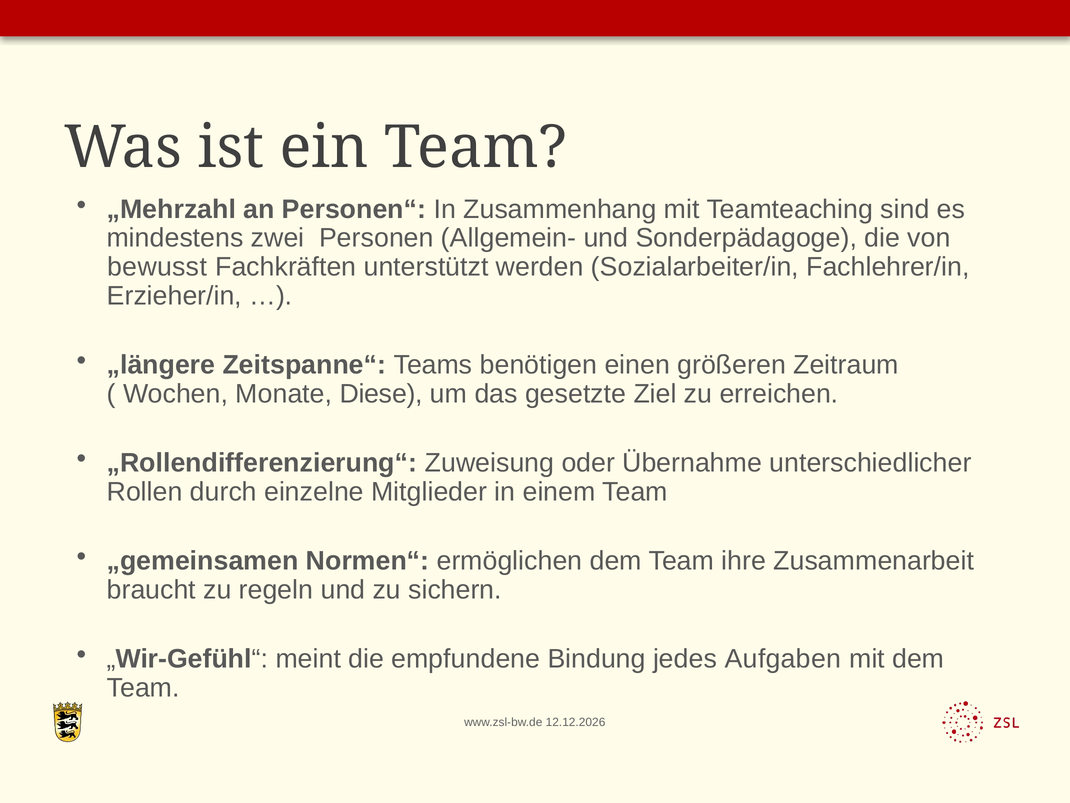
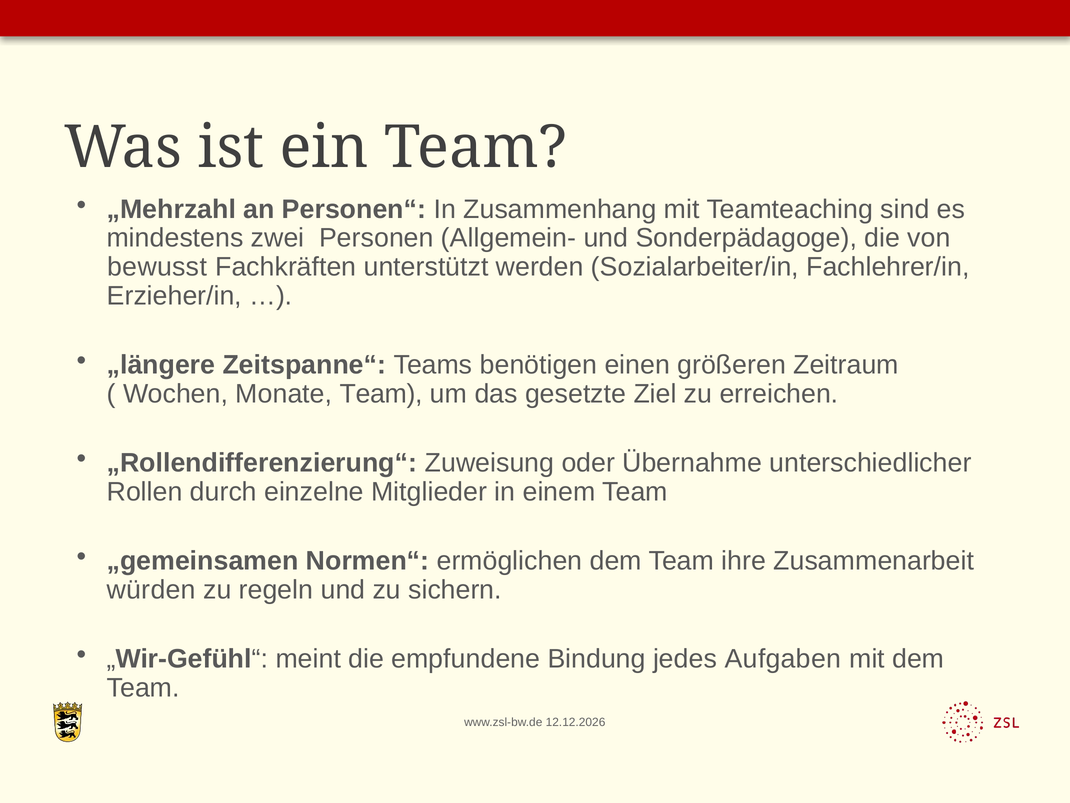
Monate Diese: Diese -> Team
braucht: braucht -> würden
